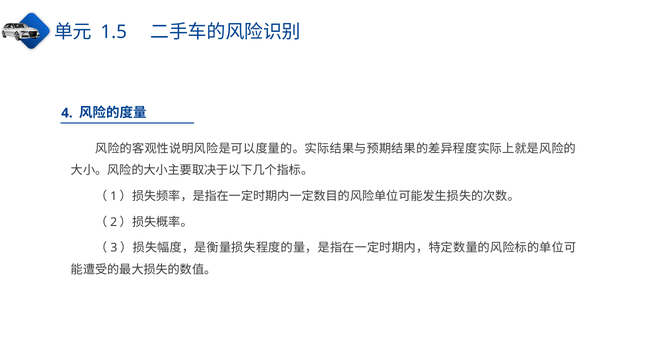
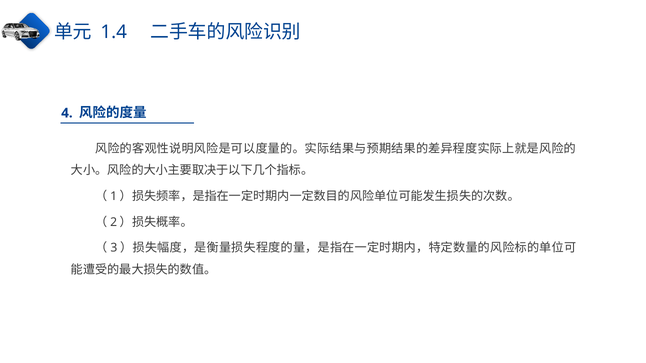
1.5: 1.5 -> 1.4
